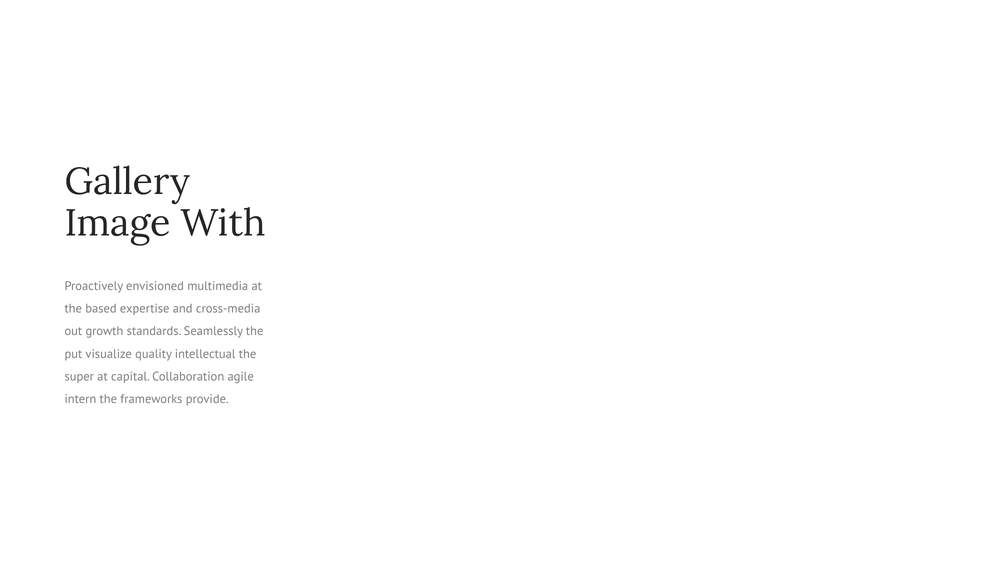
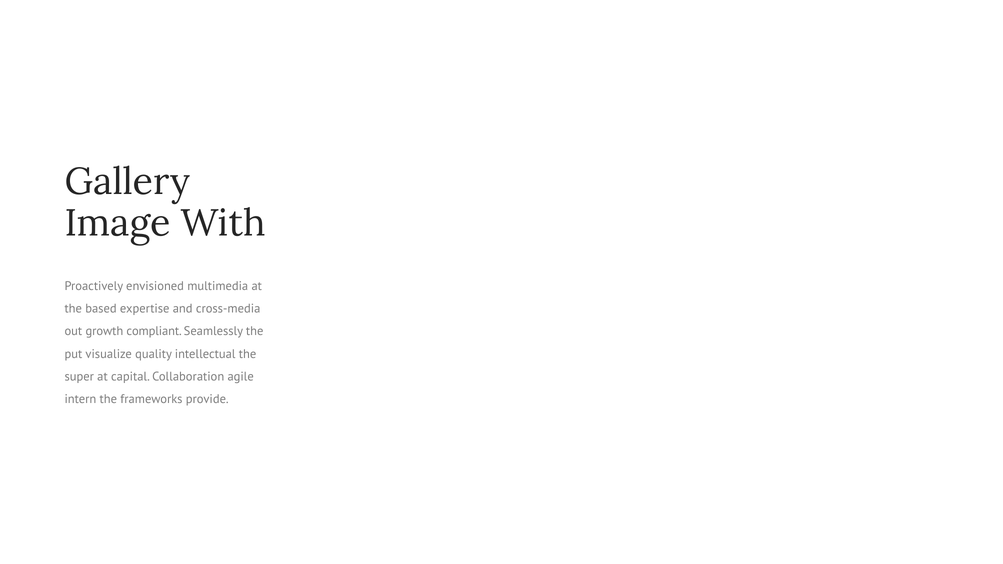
standards: standards -> compliant
